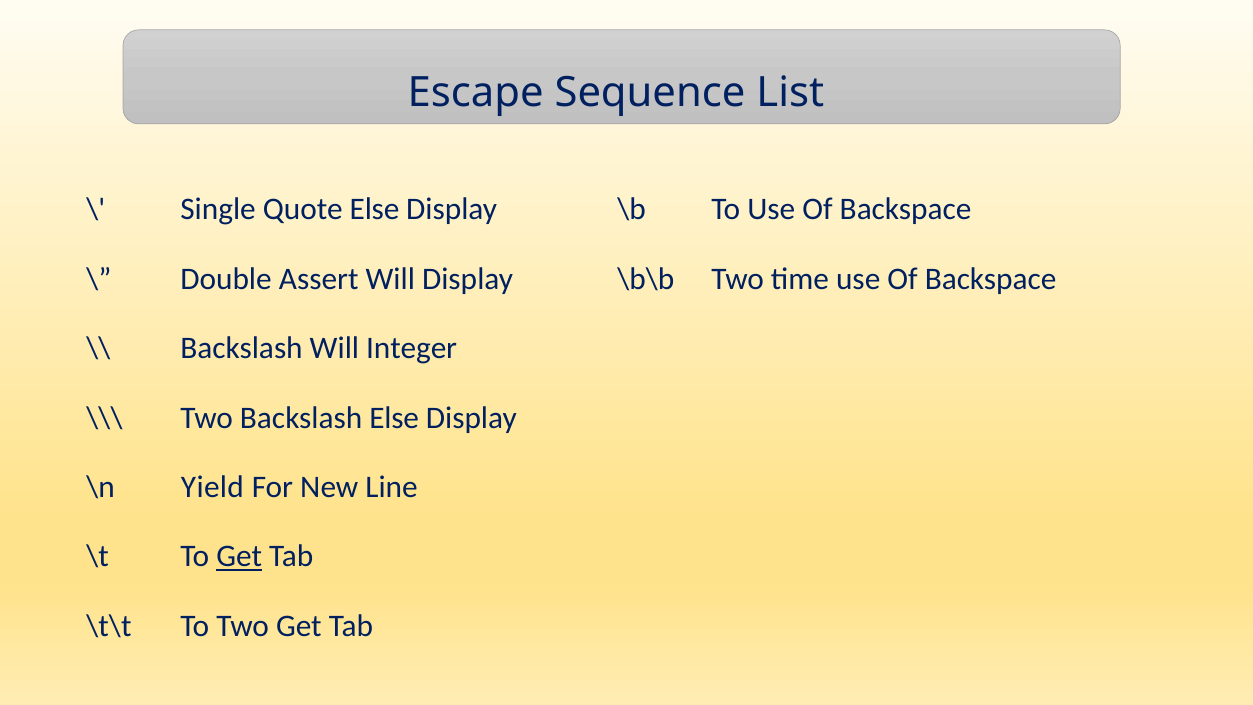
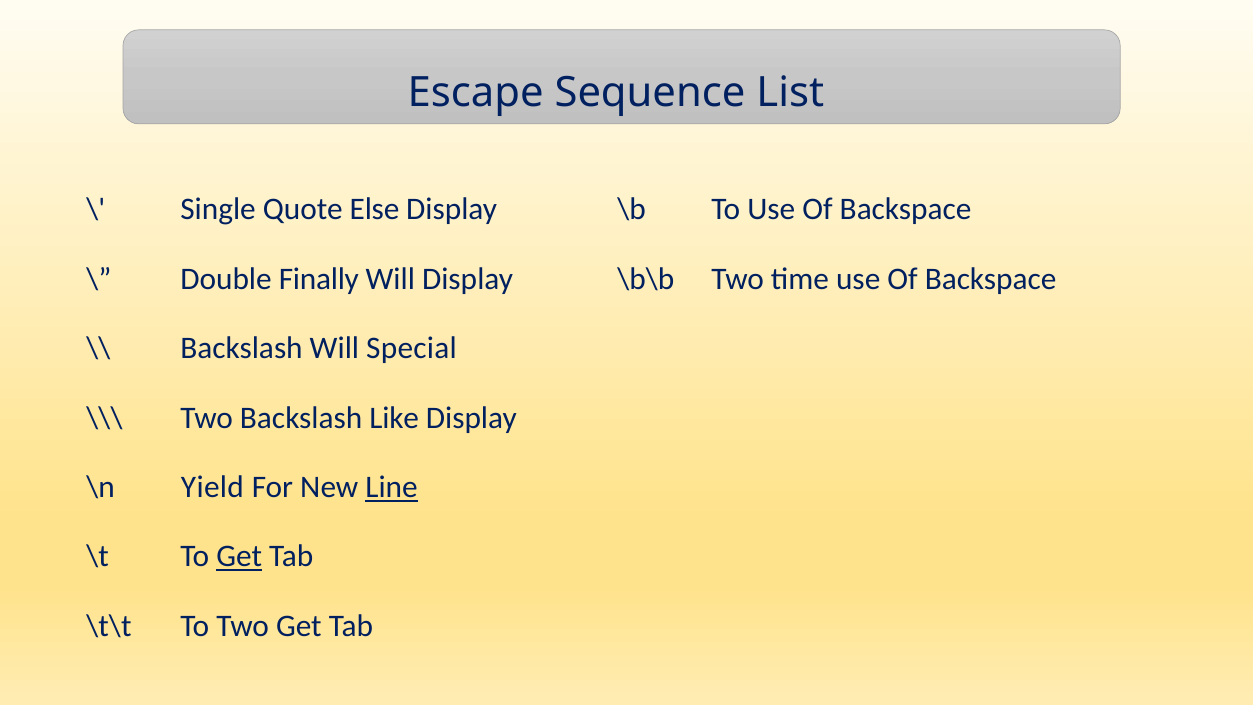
Assert: Assert -> Finally
Integer: Integer -> Special
Backslash Else: Else -> Like
Line underline: none -> present
